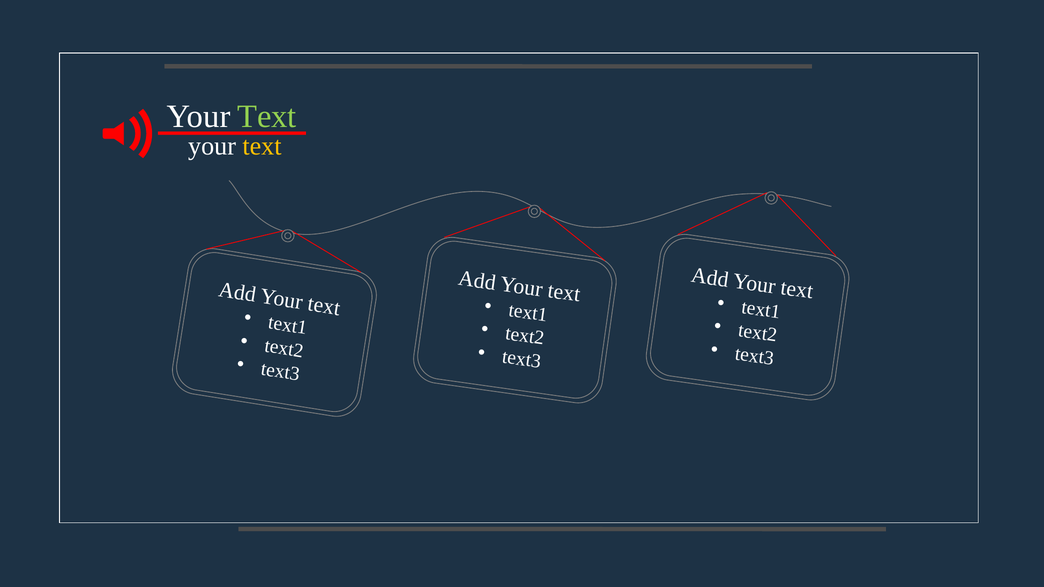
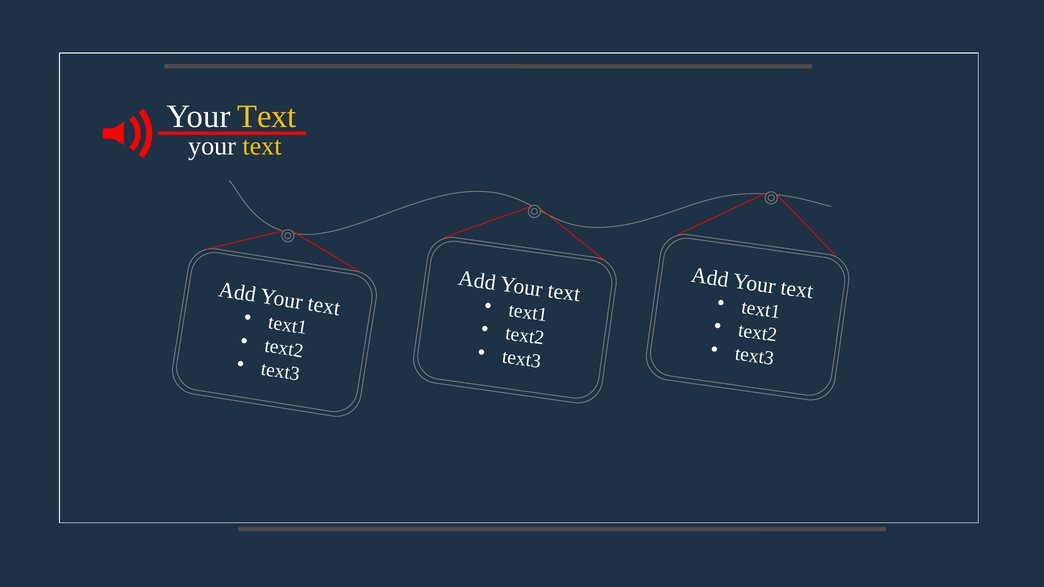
Text at (267, 117) colour: light green -> yellow
